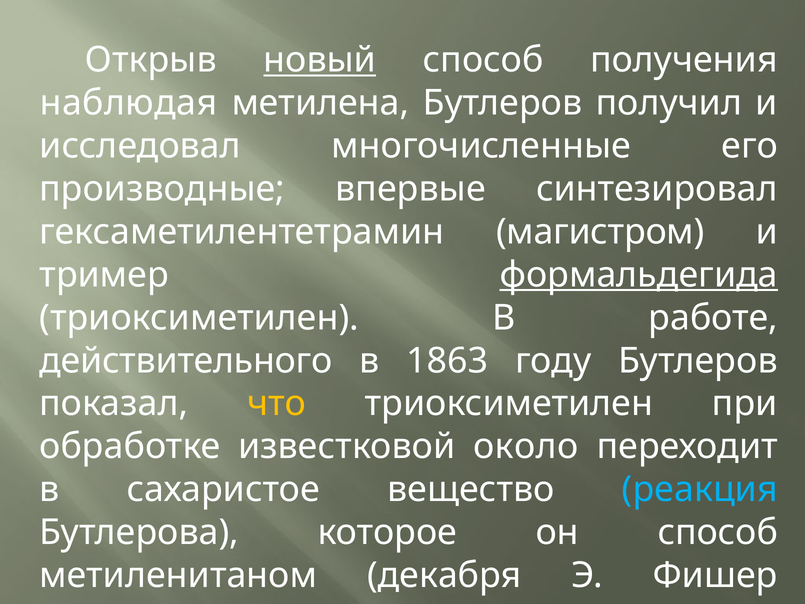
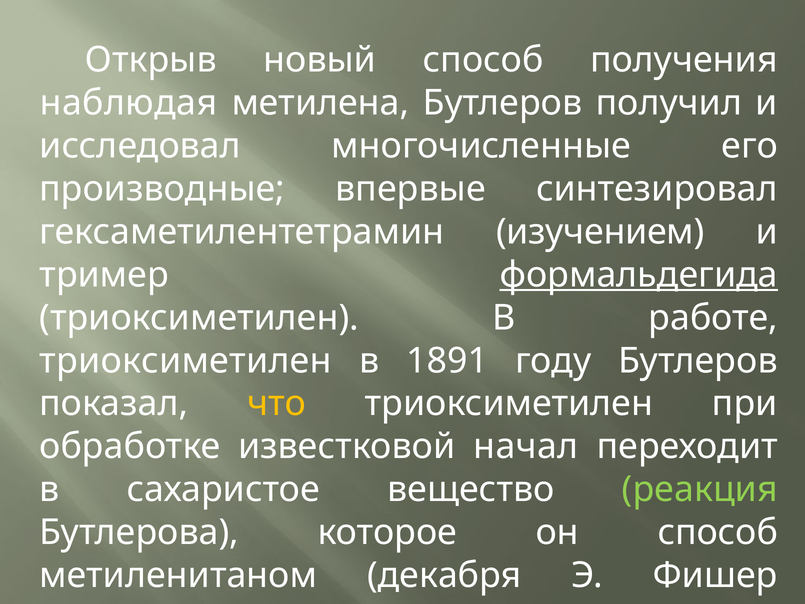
новый underline: present -> none
магистром: магистром -> изучением
действительного at (186, 361): действительного -> триоксиметилен
1863: 1863 -> 1891
около: около -> начал
реакция colour: light blue -> light green
